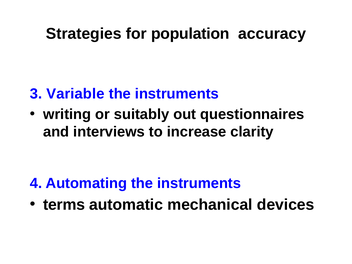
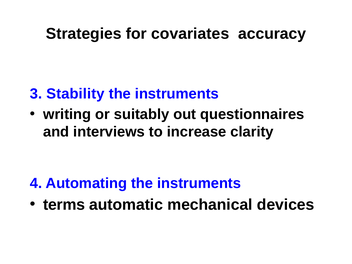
population: population -> covariates
Variable: Variable -> Stability
